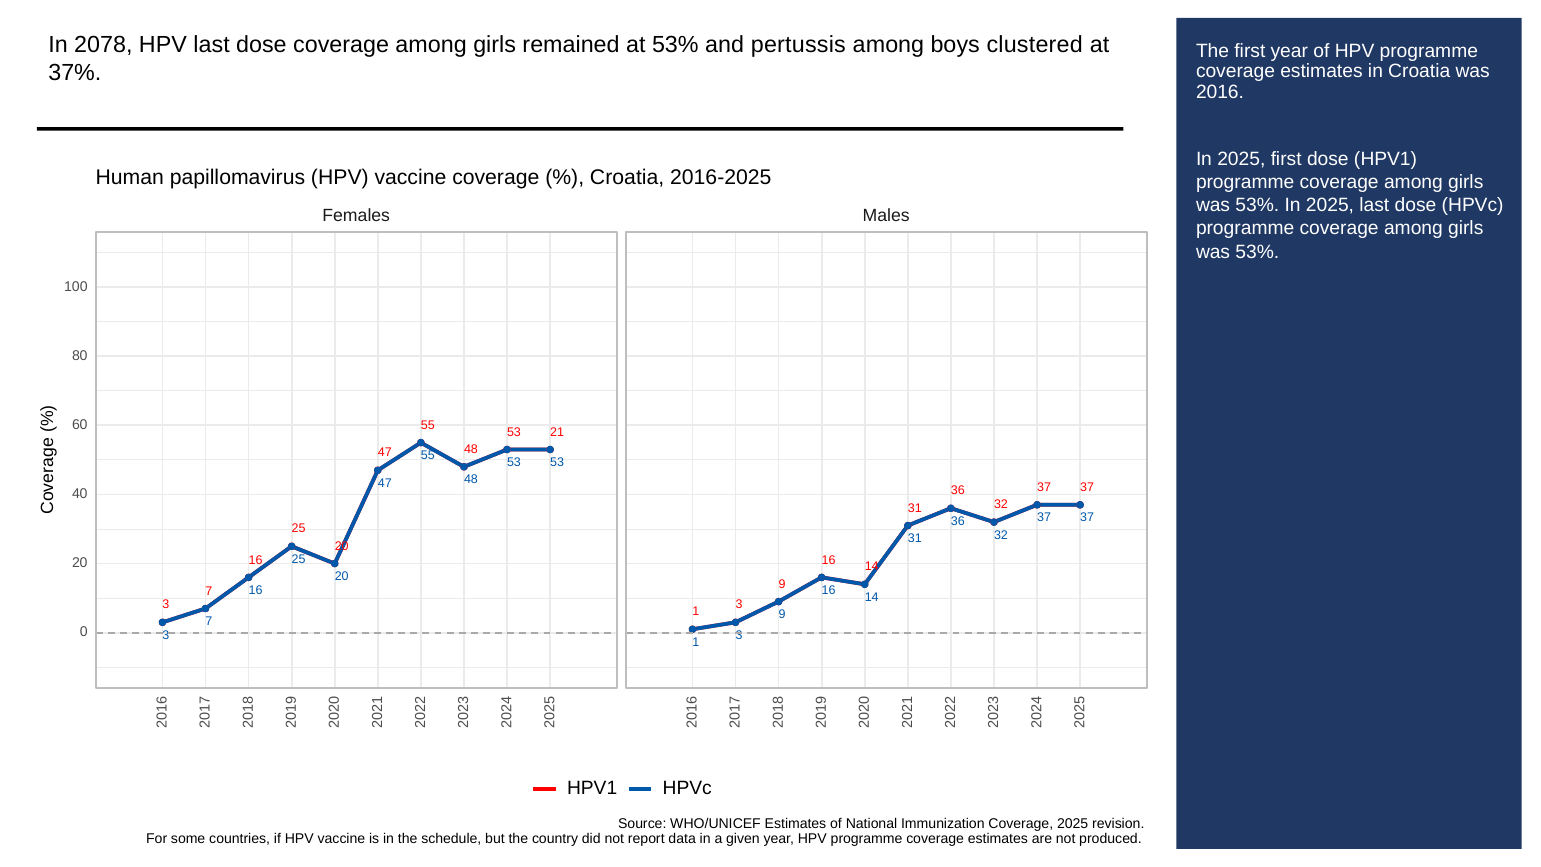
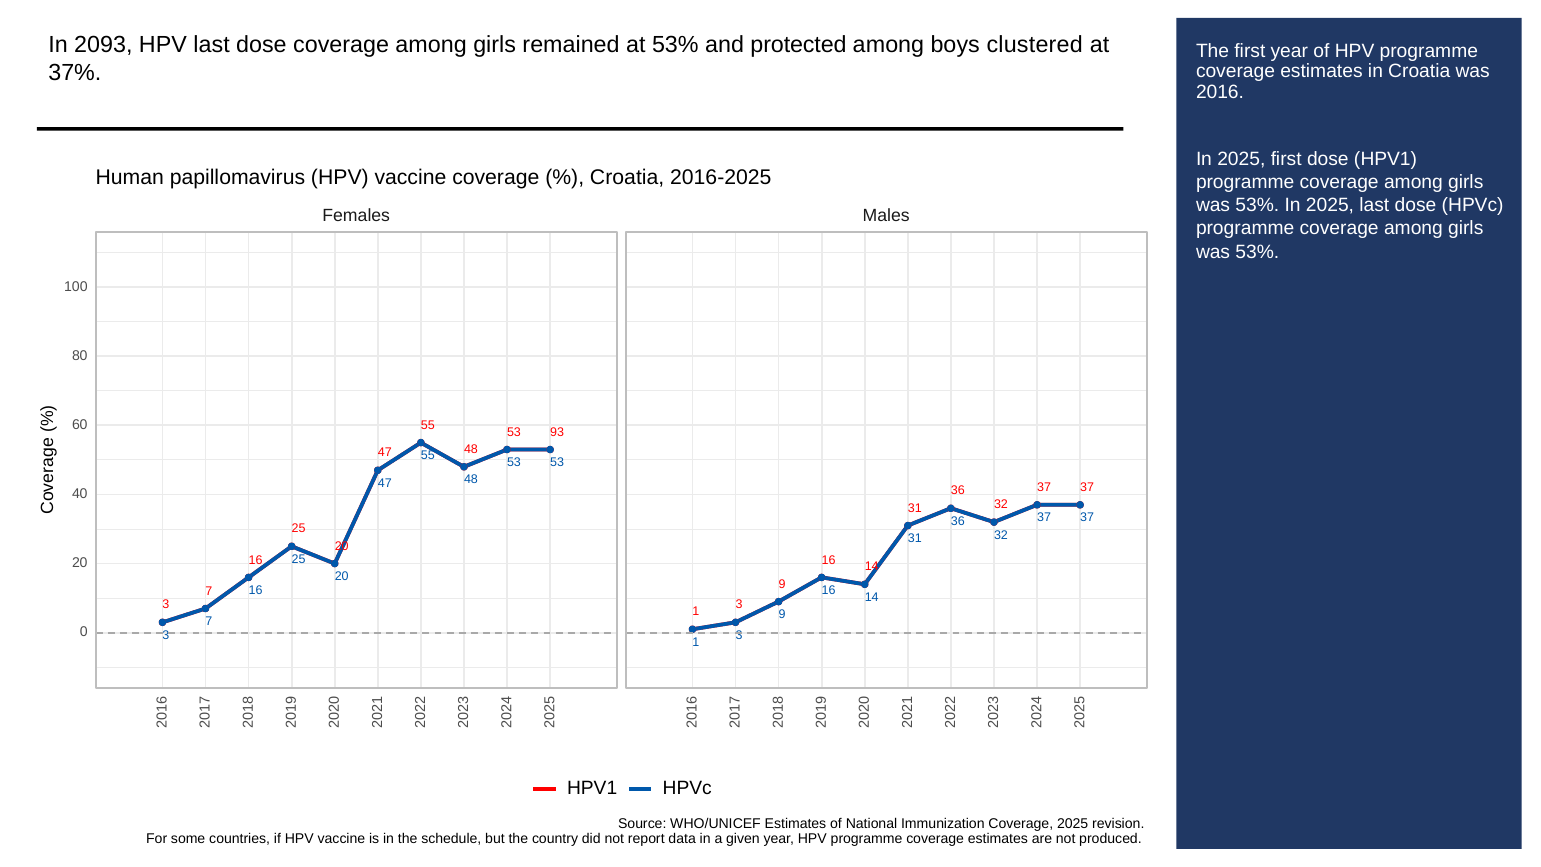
2078: 2078 -> 2093
pertussis: pertussis -> protected
21: 21 -> 93
